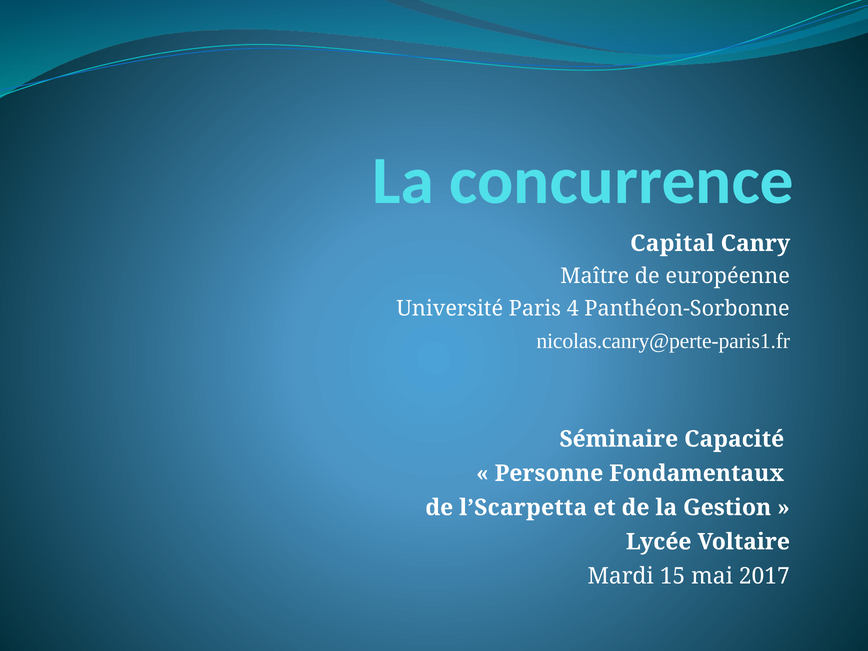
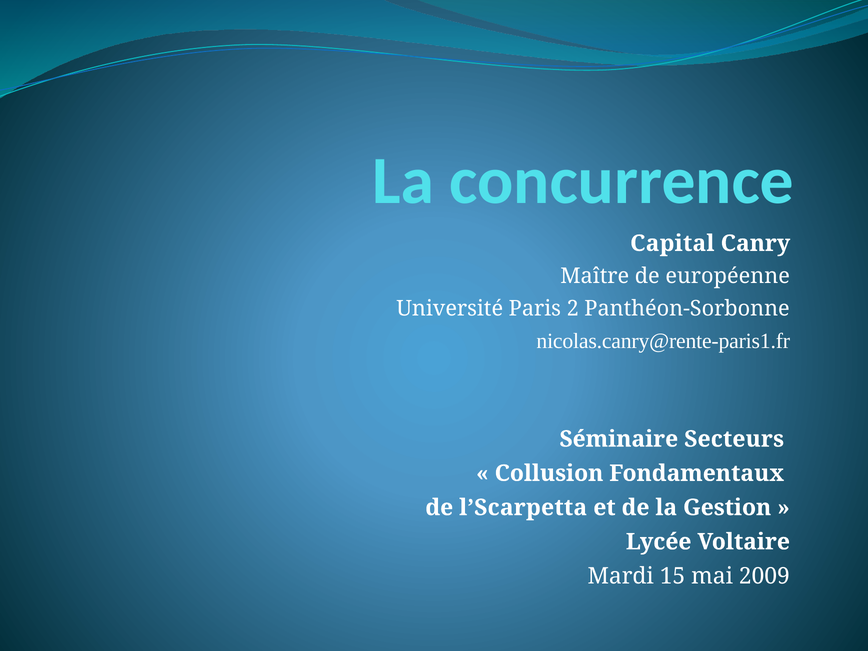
4: 4 -> 2
nicolas.canry@perte-paris1.fr: nicolas.canry@perte-paris1.fr -> nicolas.canry@rente-paris1.fr
Capacité: Capacité -> Secteurs
Personne: Personne -> Collusion
2017: 2017 -> 2009
